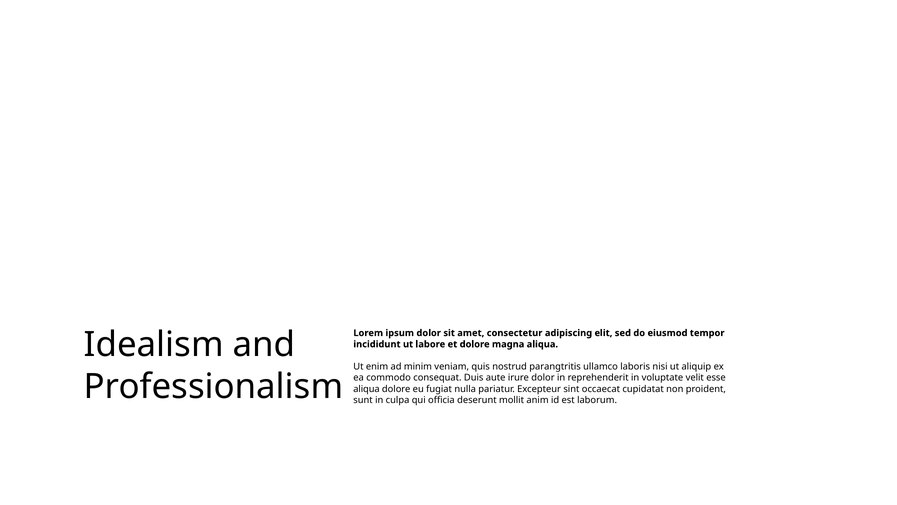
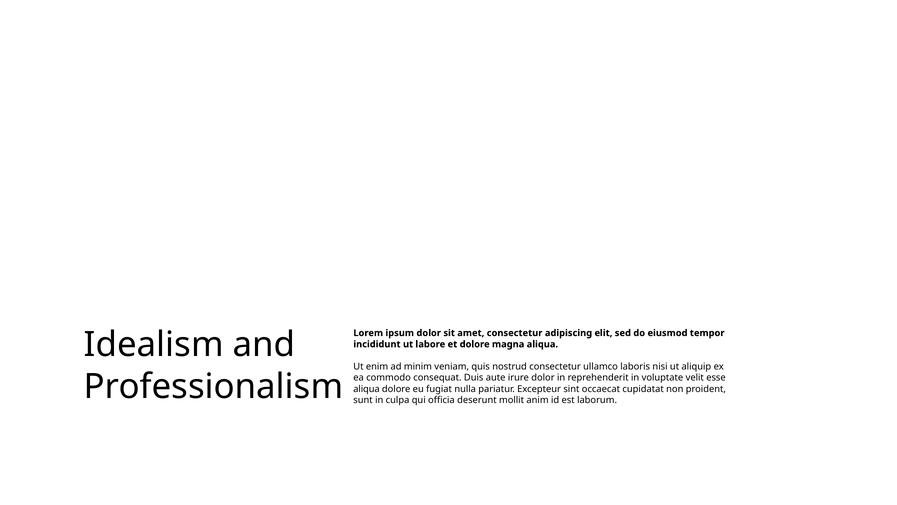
nostrud parangtritis: parangtritis -> consectetur
